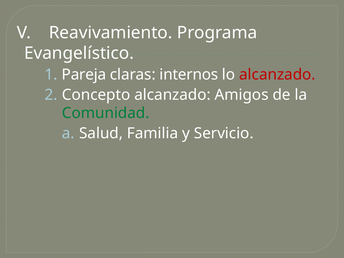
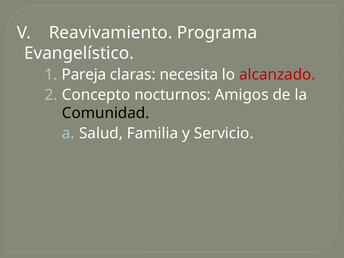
internos: internos -> necesita
Concepto alcanzado: alcanzado -> nocturnos
Comunidad colour: green -> black
